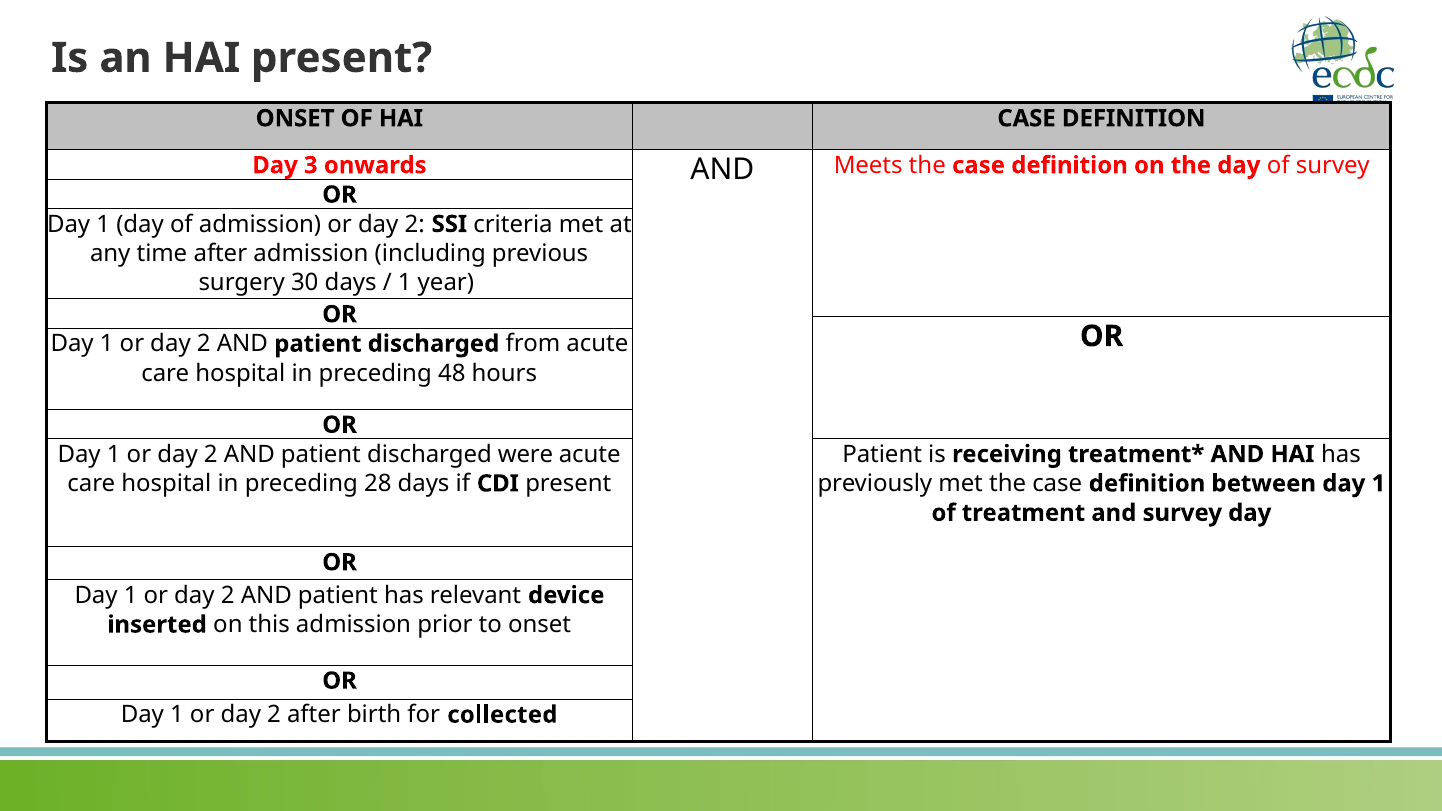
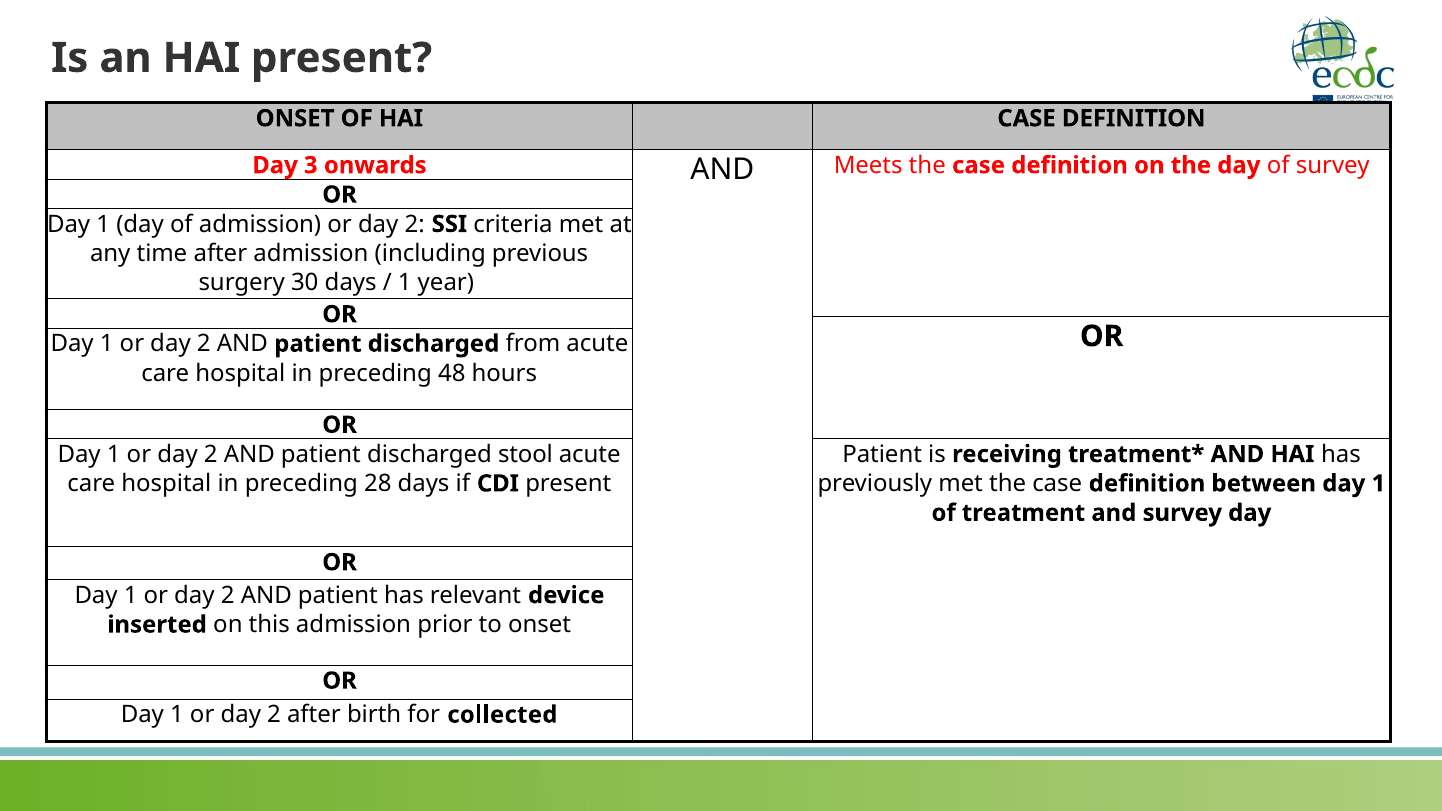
were: were -> stool
